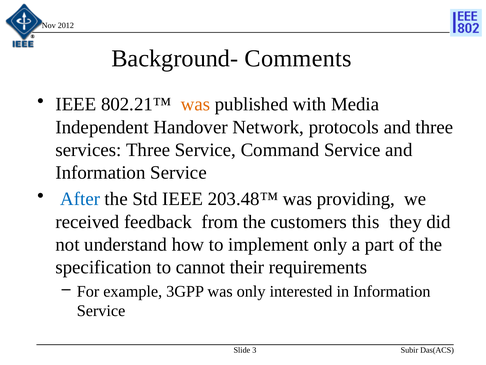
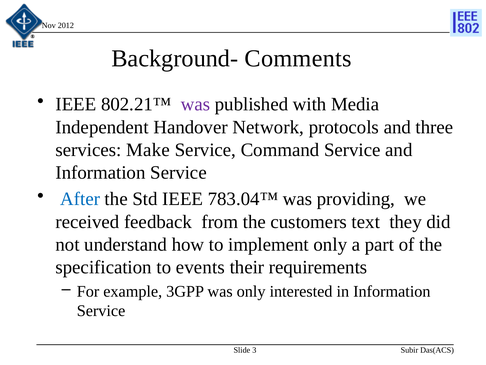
was at (195, 104) colour: orange -> purple
services Three: Three -> Make
203.48™: 203.48™ -> 783.04™
this: this -> text
cannot: cannot -> events
